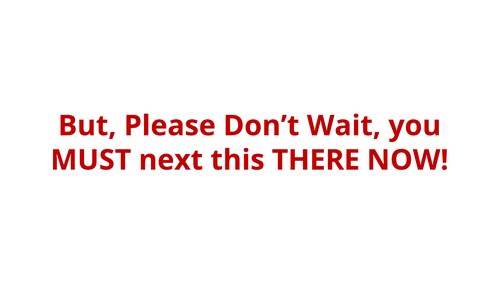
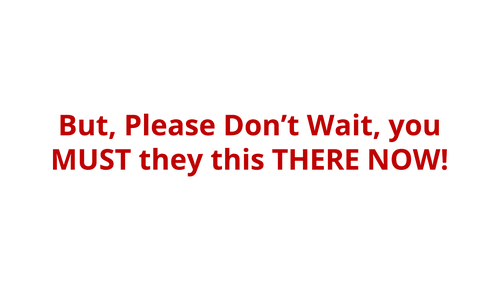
next: next -> they
